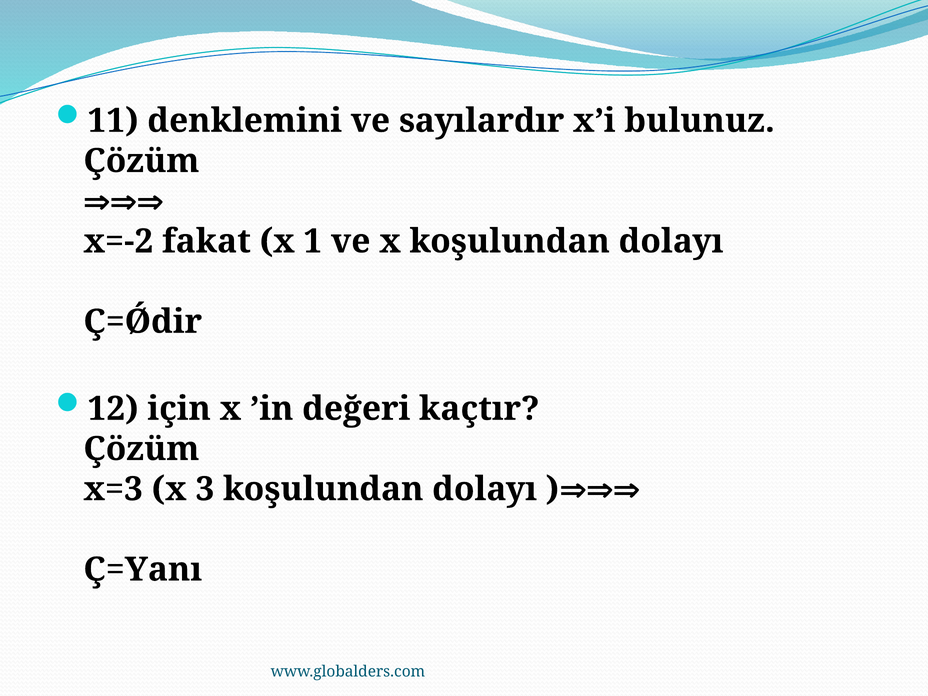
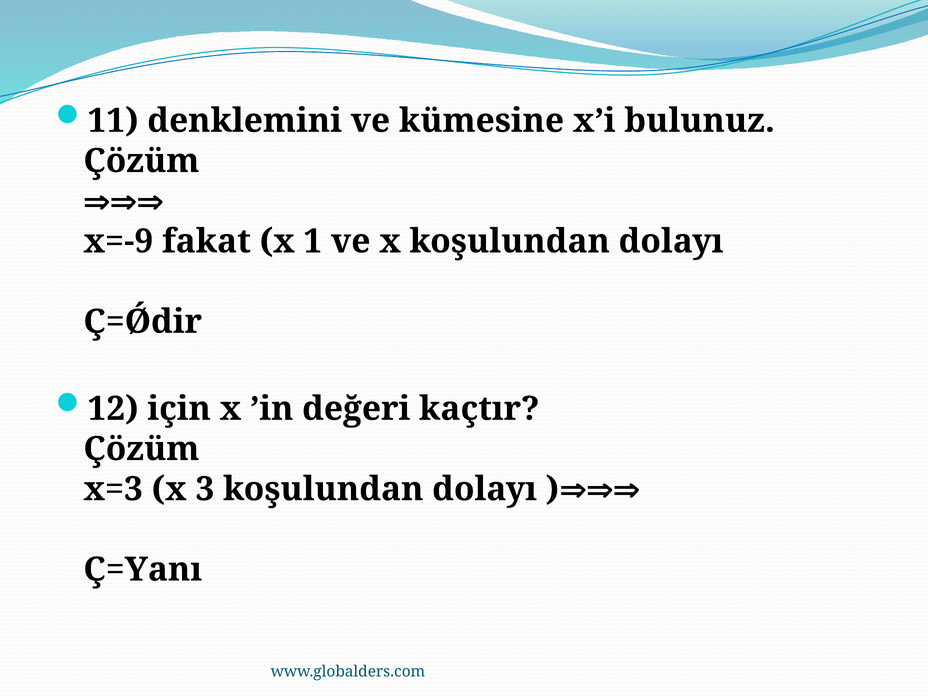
sayılardır: sayılardır -> kümesine
x=-2: x=-2 -> x=-9
